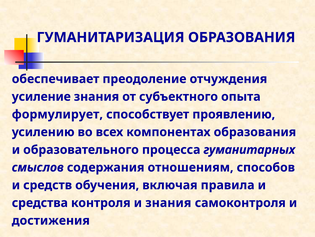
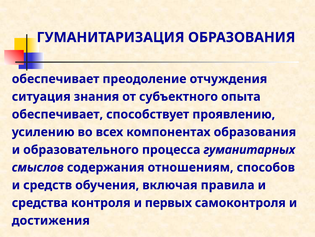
усиление: усиление -> ситуация
формулирует at (57, 114): формулирует -> обеспечивает
и знания: знания -> первых
